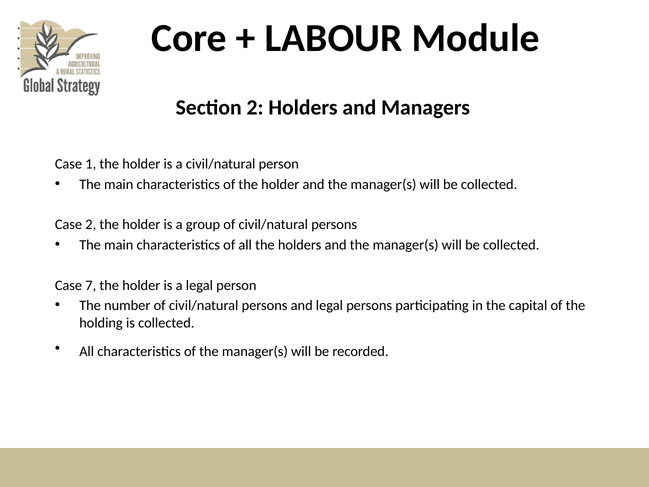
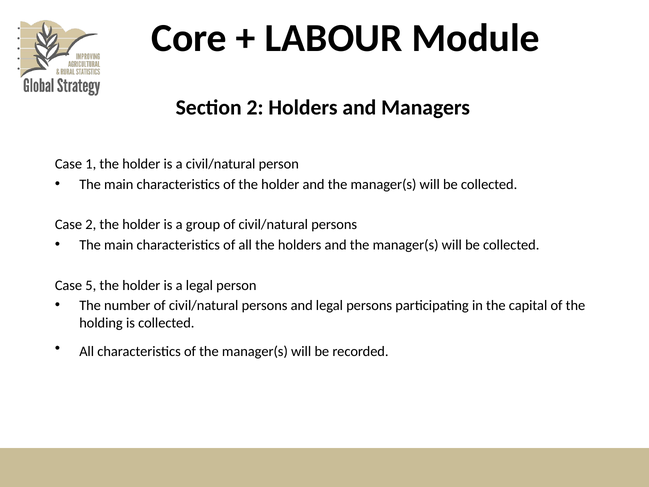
7: 7 -> 5
